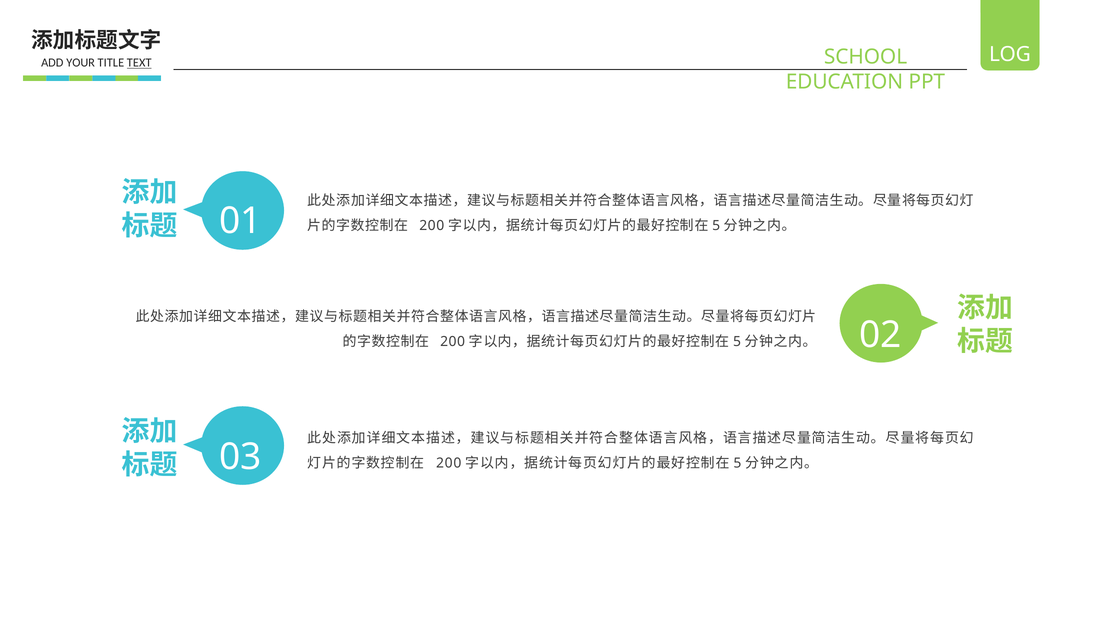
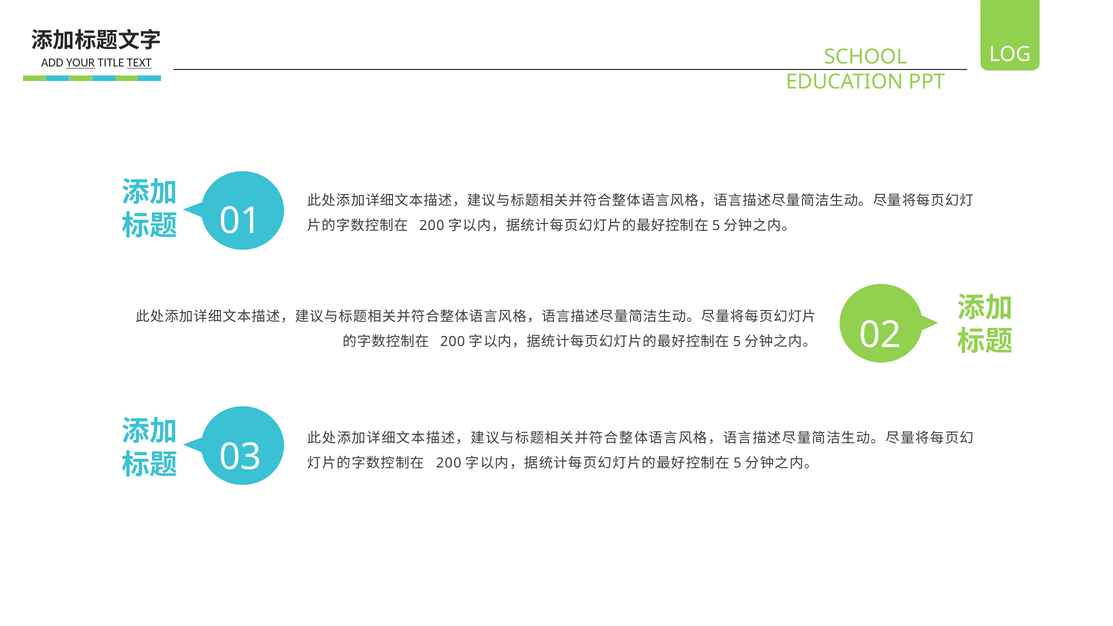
YOUR underline: none -> present
